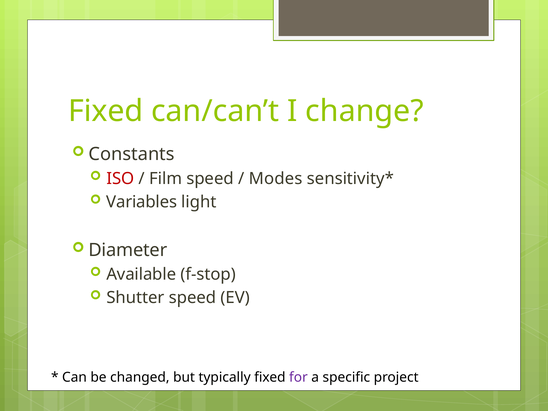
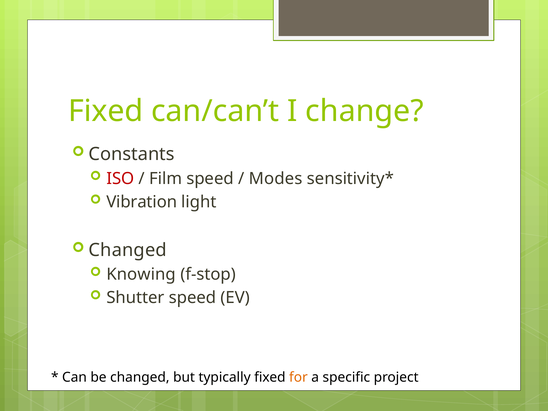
Variables: Variables -> Vibration
Diameter at (128, 250): Diameter -> Changed
Available: Available -> Knowing
for colour: purple -> orange
